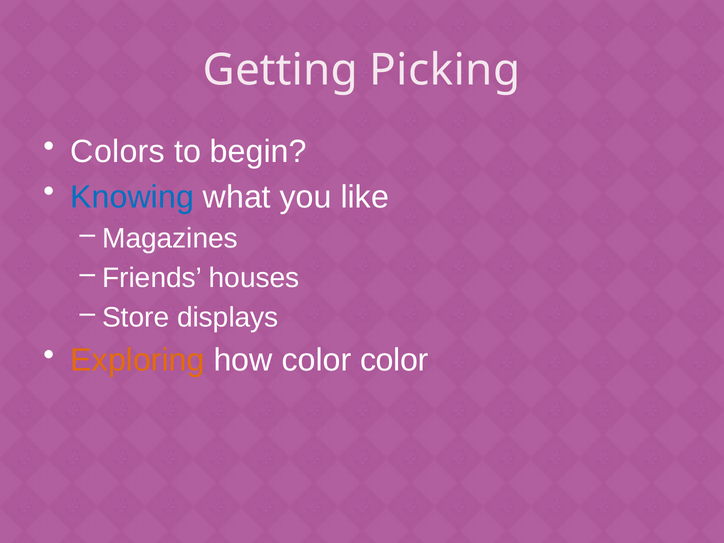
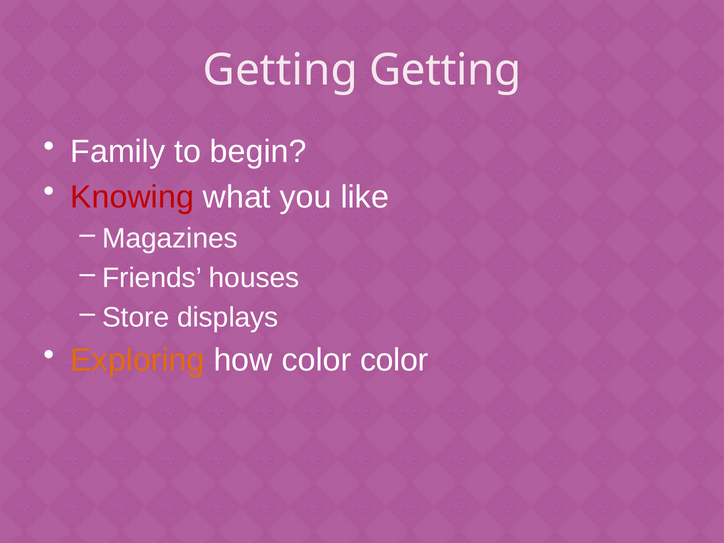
Getting Picking: Picking -> Getting
Colors: Colors -> Family
Knowing colour: blue -> red
